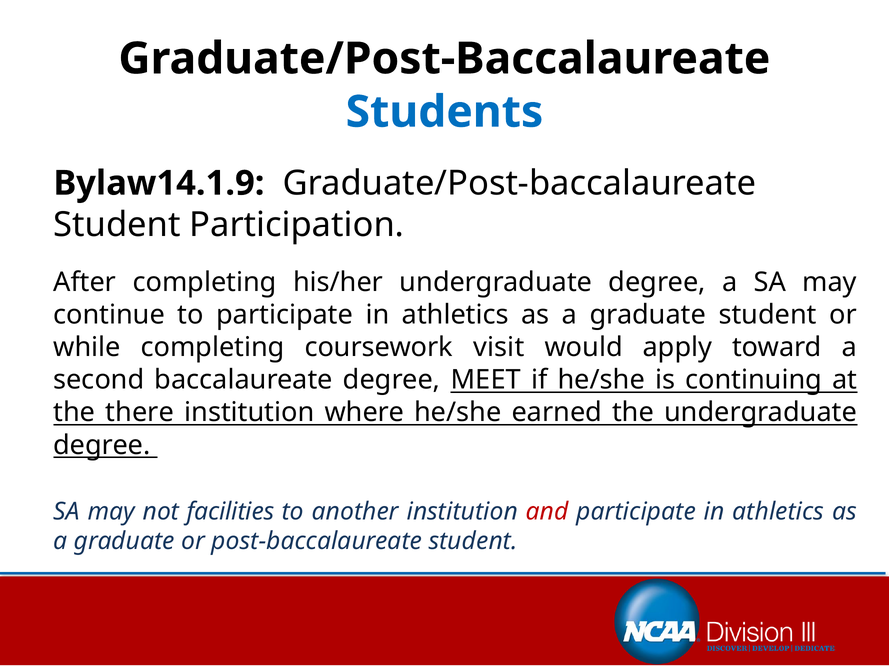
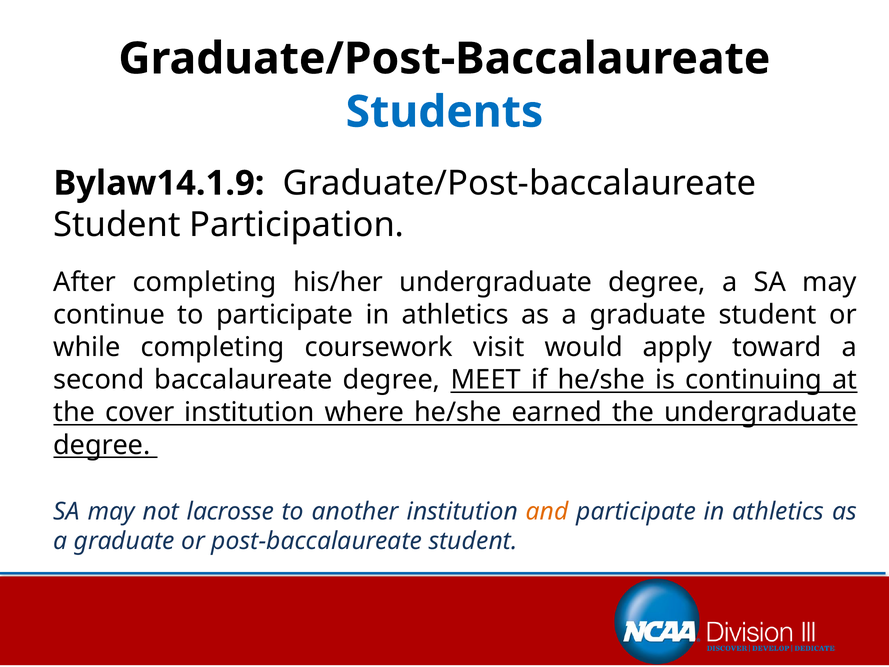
there: there -> cover
facilities: facilities -> lacrosse
and colour: red -> orange
